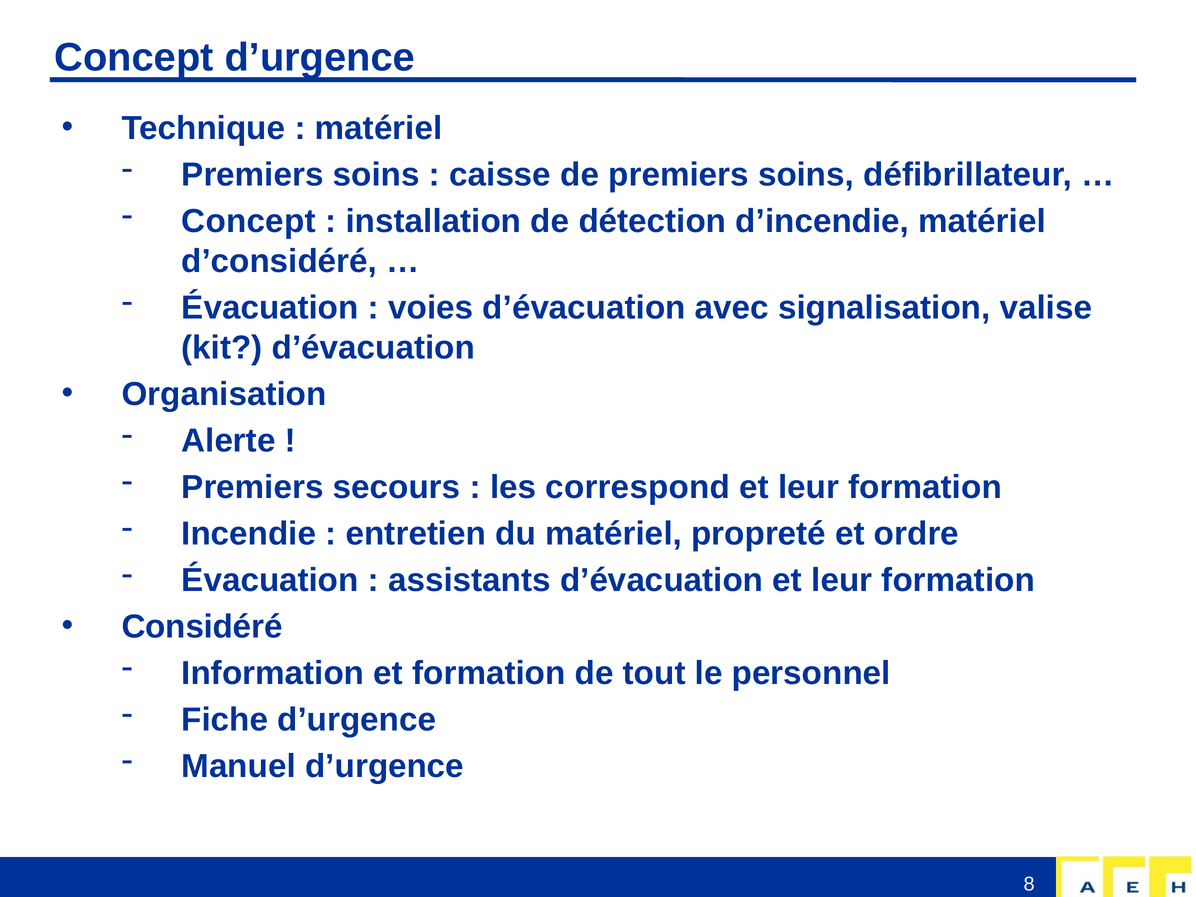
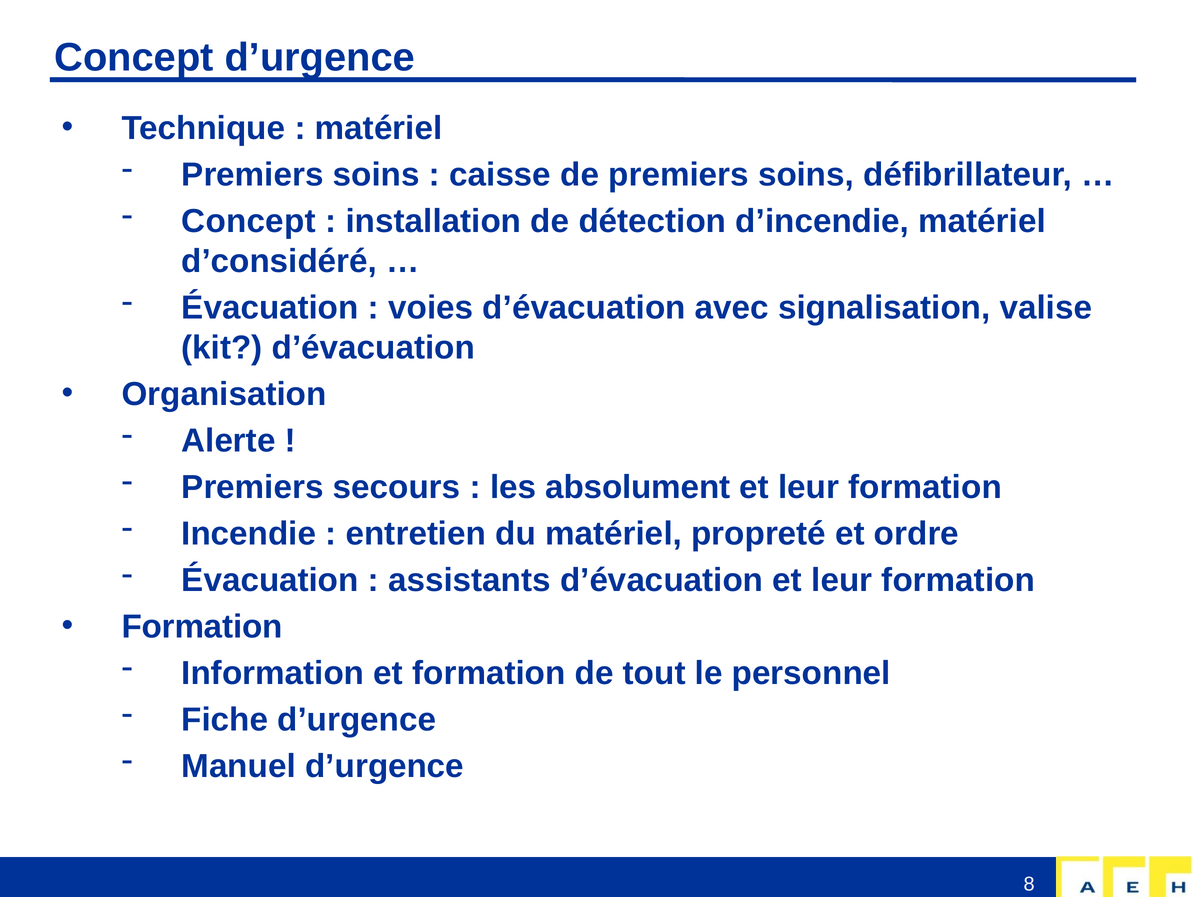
correspond: correspond -> absolument
Considéré at (202, 627): Considéré -> Formation
